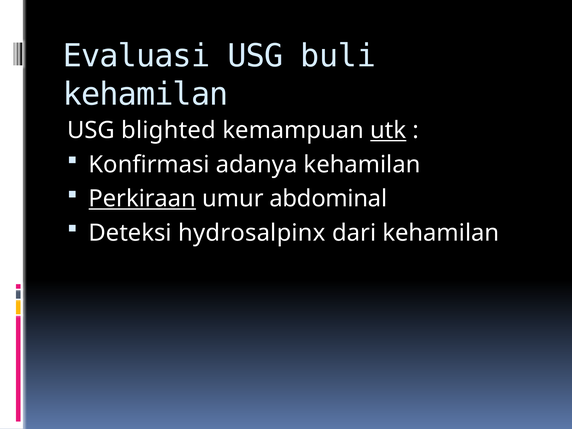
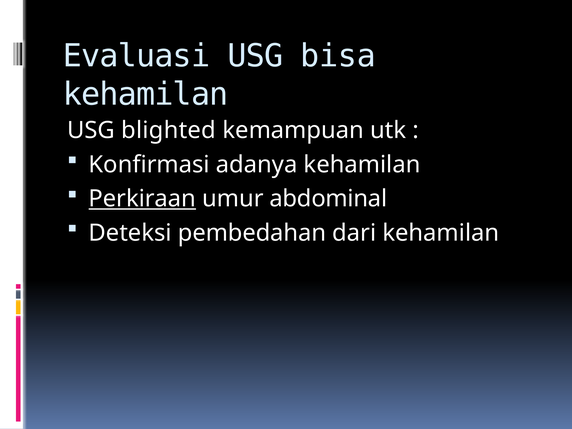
buli: buli -> bisa
utk underline: present -> none
hydrosalpinx: hydrosalpinx -> pembedahan
